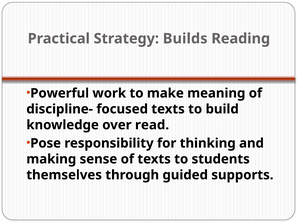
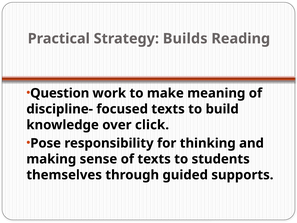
Powerful: Powerful -> Question
read: read -> click
